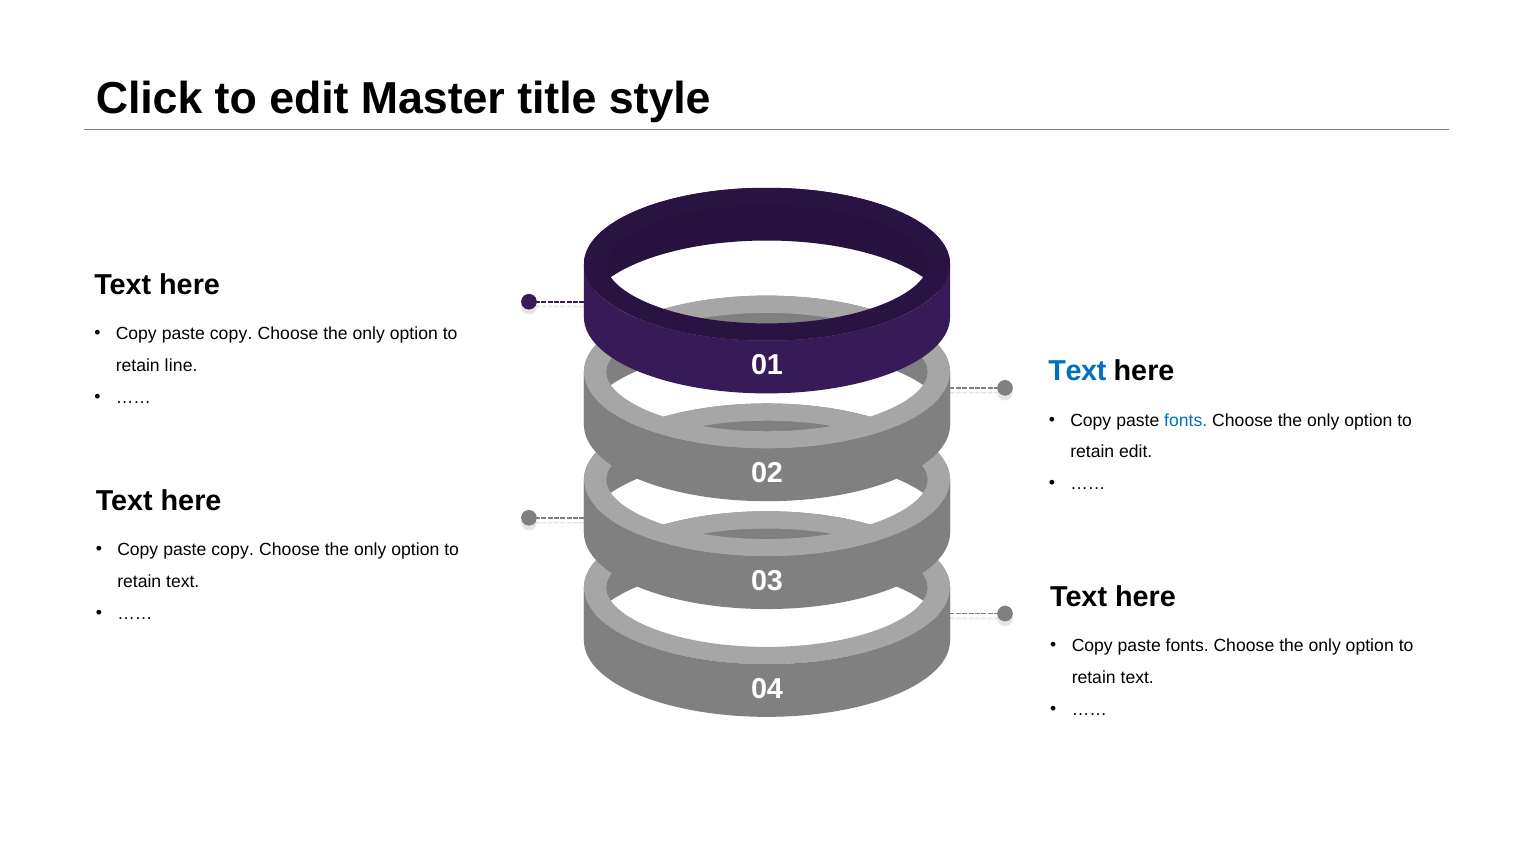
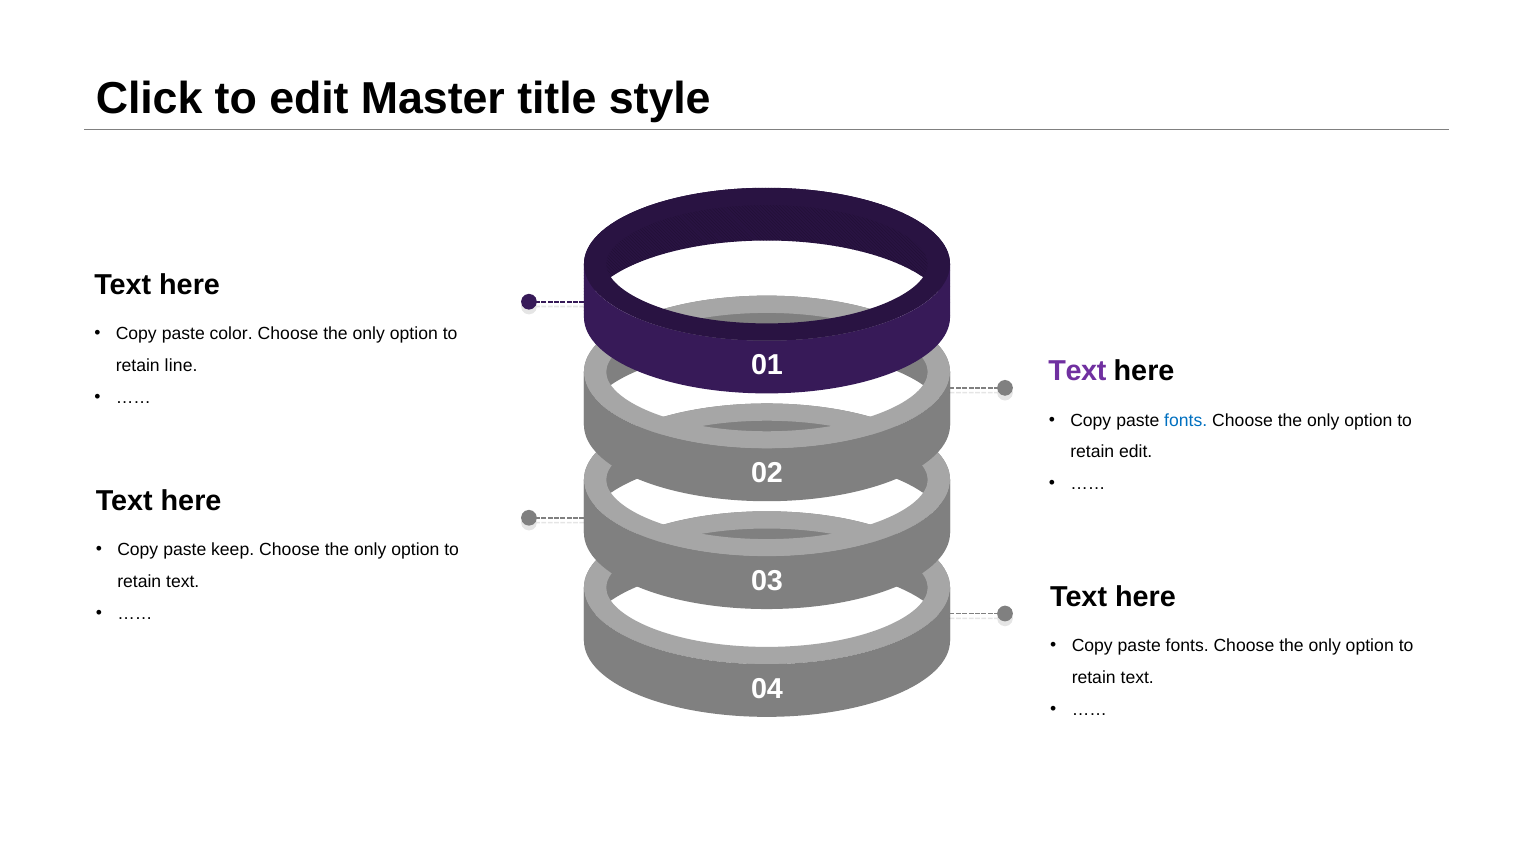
copy at (231, 334): copy -> color
Text at (1077, 371) colour: blue -> purple
copy at (233, 550): copy -> keep
